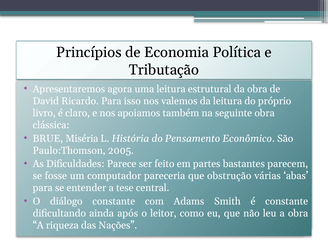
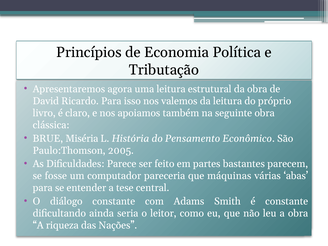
obstrução: obstrução -> máquinas
após: após -> seria
